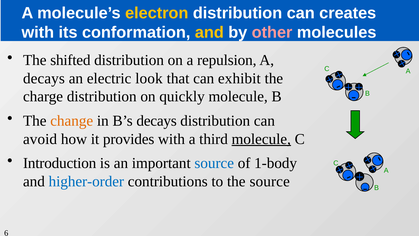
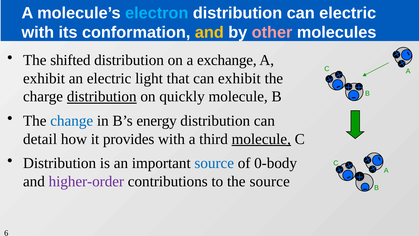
electron colour: yellow -> light blue
can creates: creates -> electric
repulsion: repulsion -> exchange
decays at (44, 78): decays -> exhibit
look: look -> light
distribution at (102, 97) underline: none -> present
change colour: orange -> blue
B’s decays: decays -> energy
avoid: avoid -> detail
Introduction at (60, 163): Introduction -> Distribution
1-body: 1-body -> 0-body
higher-order colour: blue -> purple
